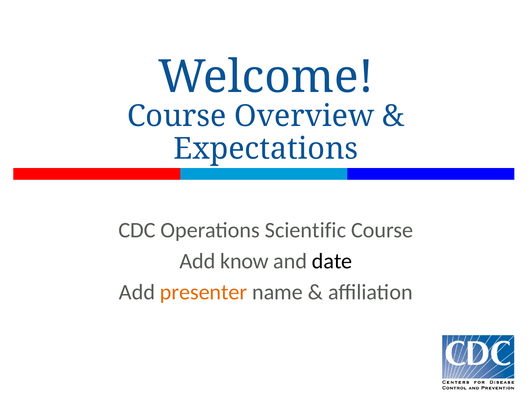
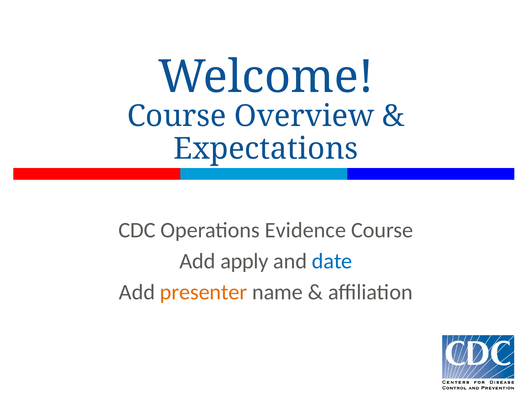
Scientific: Scientific -> Evidence
know: know -> apply
date colour: black -> blue
